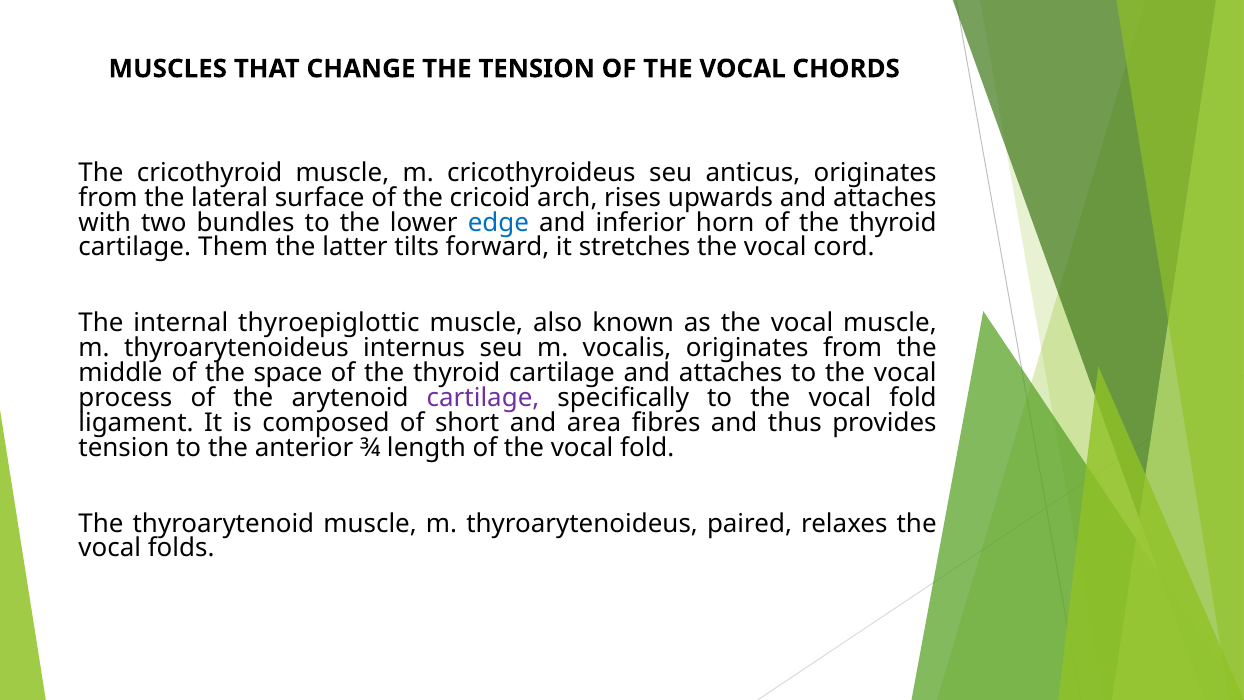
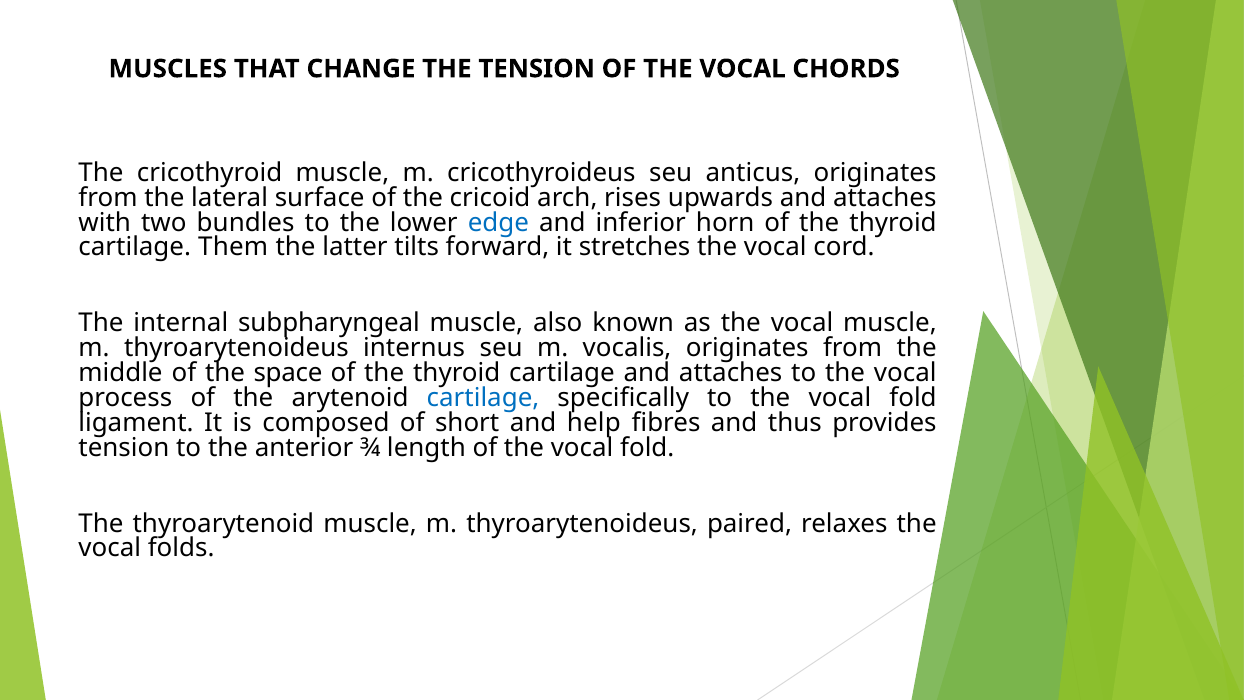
thyroepiglottic: thyroepiglottic -> subpharyngeal
cartilage at (483, 398) colour: purple -> blue
area: area -> help
